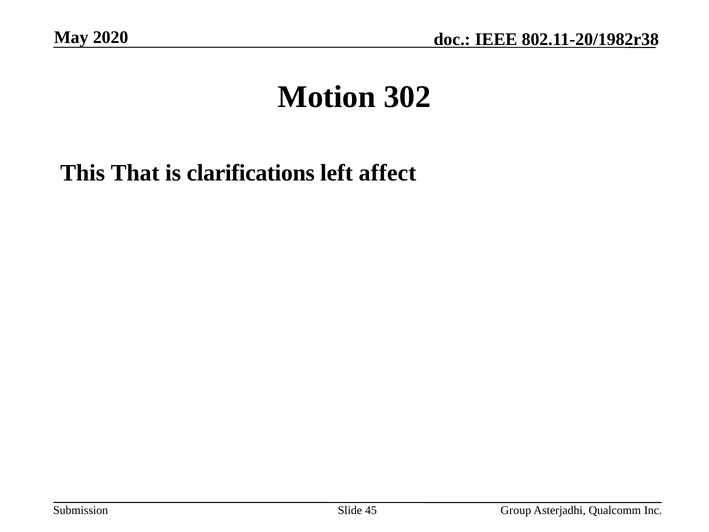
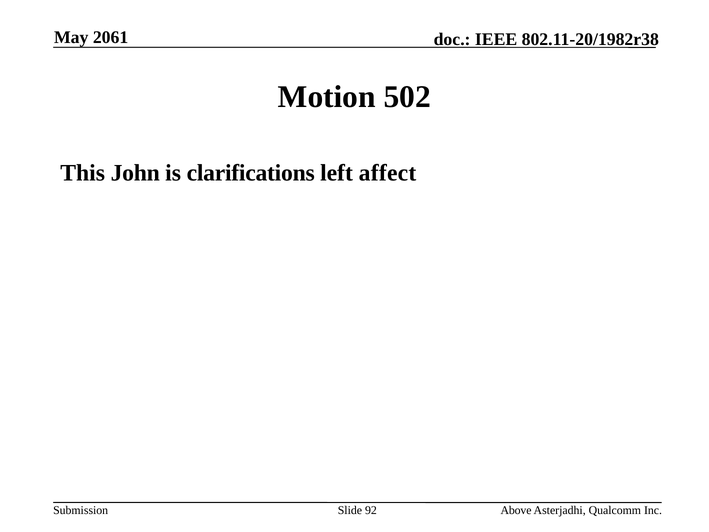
2020: 2020 -> 2061
302: 302 -> 502
That: That -> John
45: 45 -> 92
Group: Group -> Above
